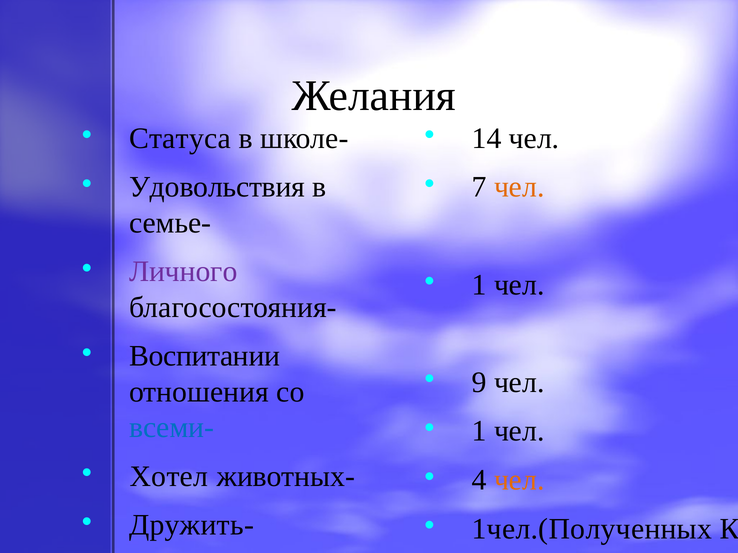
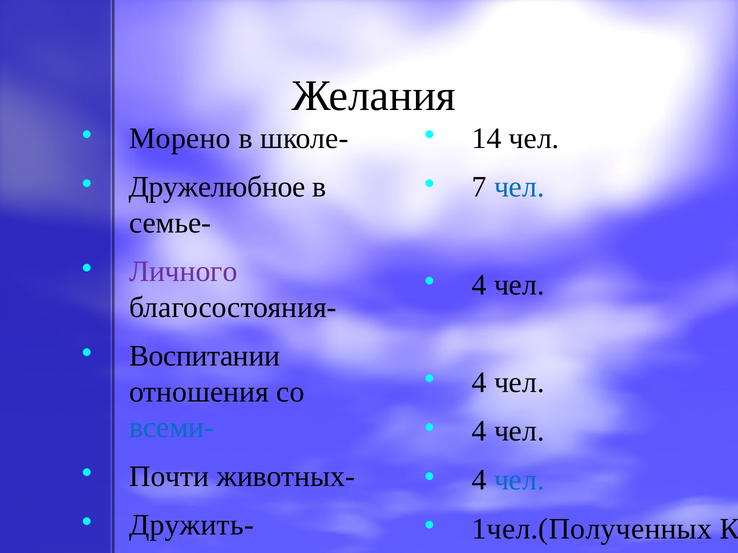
Статуса: Статуса -> Морено
Удовольствия: Удовольствия -> Дружелюбное
чел at (519, 187) colour: orange -> blue
1 at (479, 285): 1 -> 4
9 at (479, 383): 9 -> 4
1 at (479, 431): 1 -> 4
Хотел: Хотел -> Почти
чел at (519, 480) colour: orange -> blue
